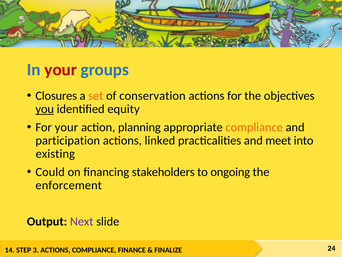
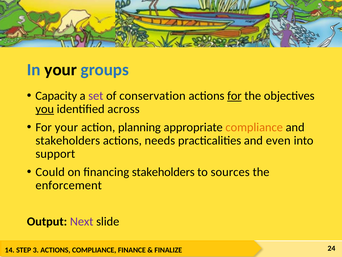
your at (61, 70) colour: red -> black
Closures: Closures -> Capacity
set colour: orange -> purple
for at (234, 96) underline: none -> present
equity: equity -> across
participation at (68, 140): participation -> stakeholders
linked: linked -> needs
meet: meet -> even
existing: existing -> support
ongoing: ongoing -> sources
